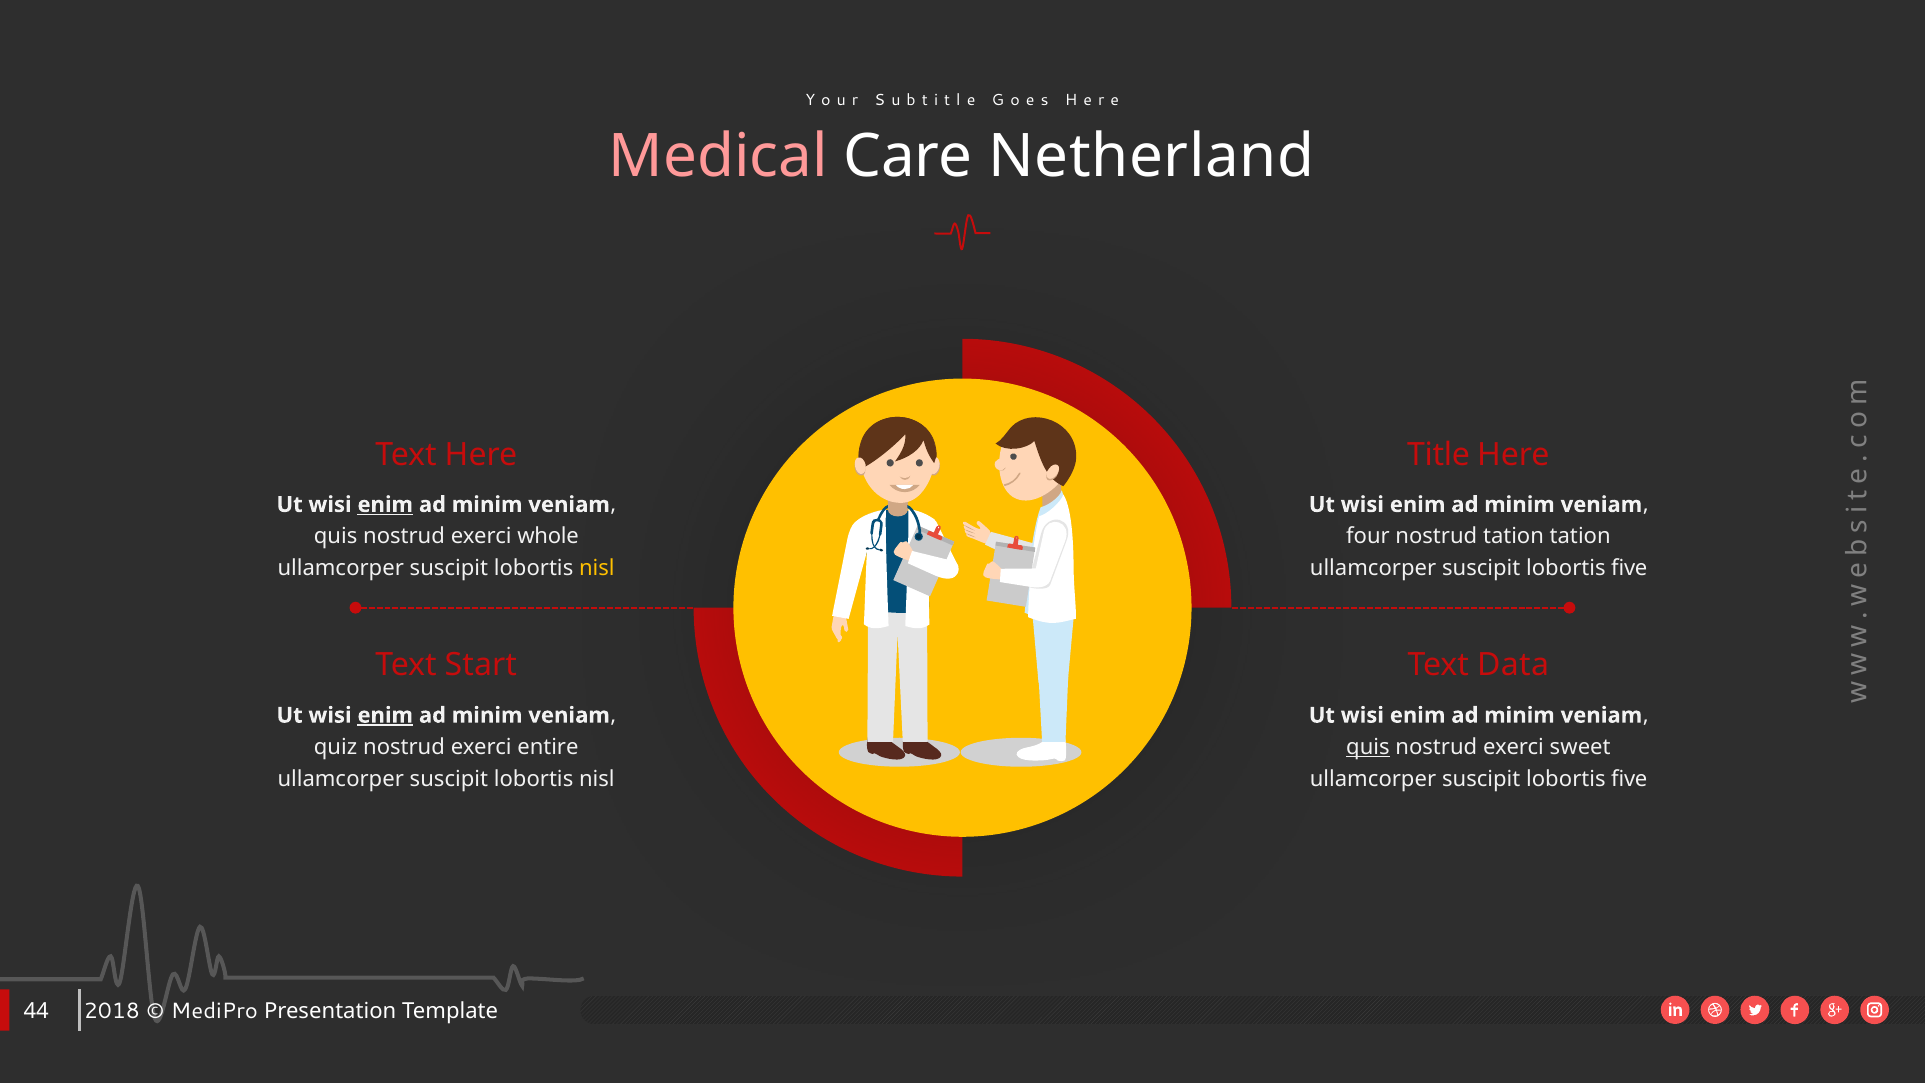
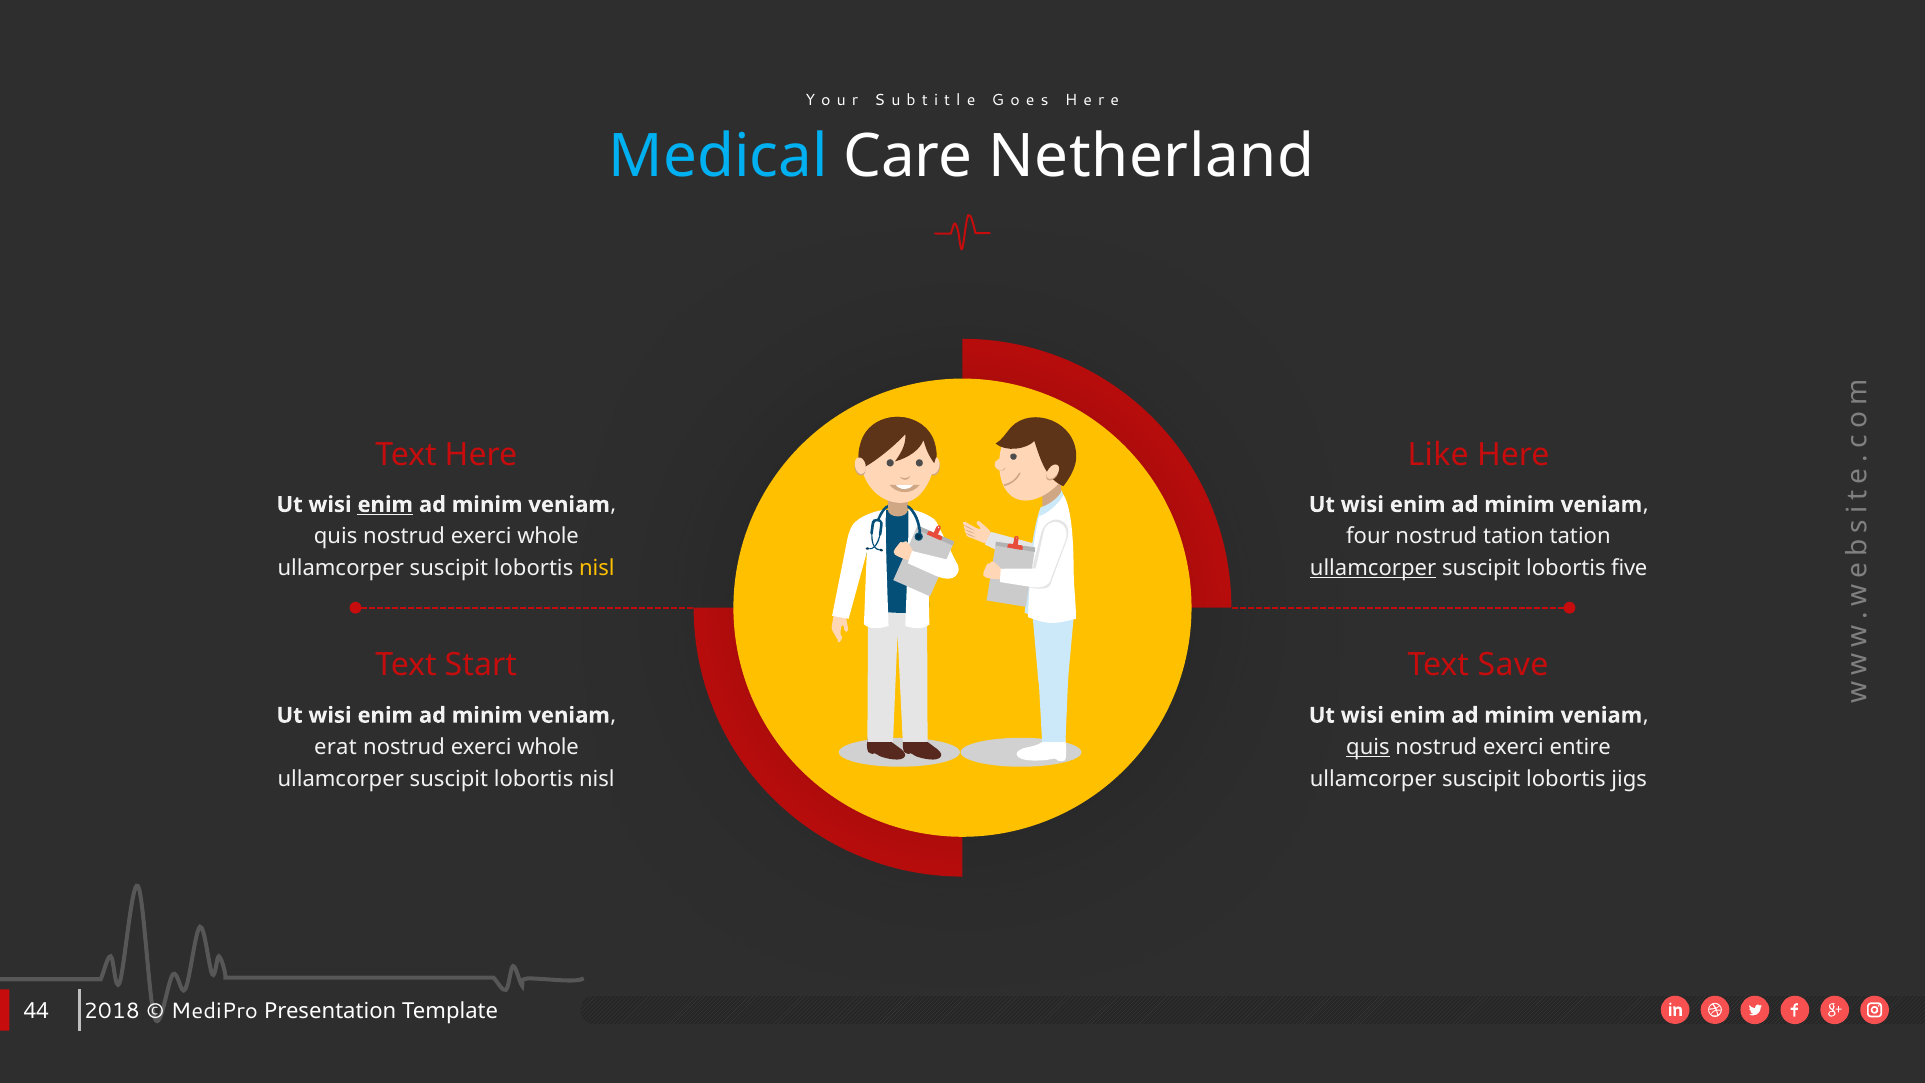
Medical colour: pink -> light blue
Title: Title -> Like
ullamcorper at (1373, 568) underline: none -> present
Data: Data -> Save
enim at (385, 715) underline: present -> none
quiz: quiz -> erat
entire at (548, 747): entire -> whole
sweet: sweet -> entire
five at (1629, 779): five -> jigs
